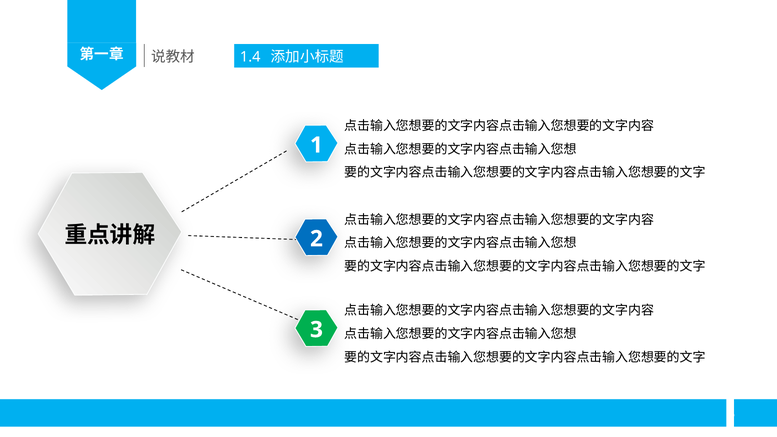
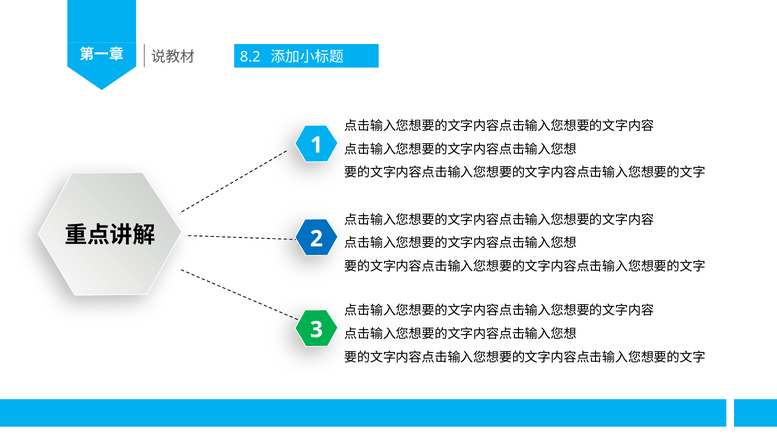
1.4: 1.4 -> 8.2
